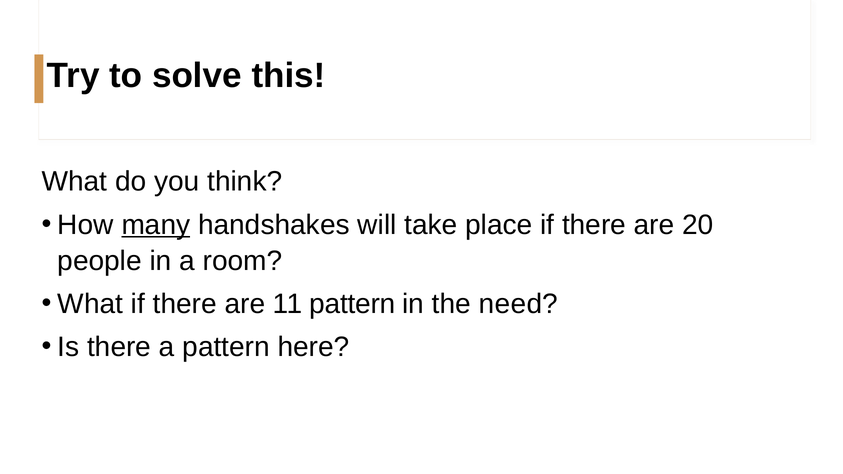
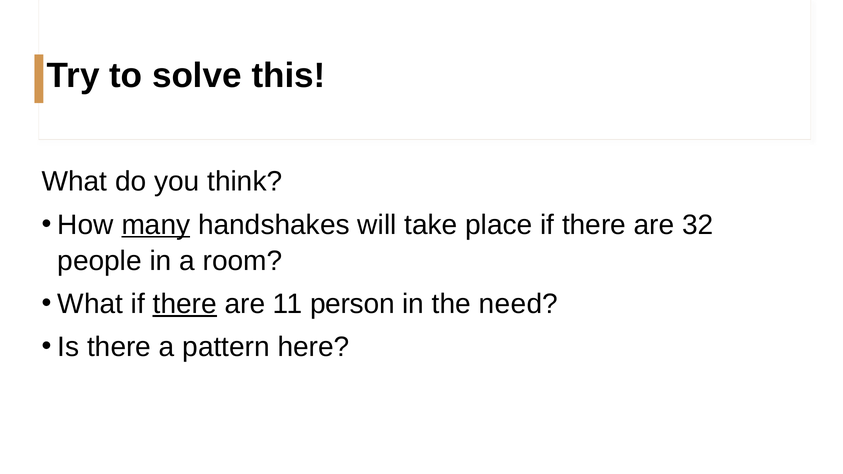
20: 20 -> 32
there at (185, 304) underline: none -> present
11 pattern: pattern -> person
